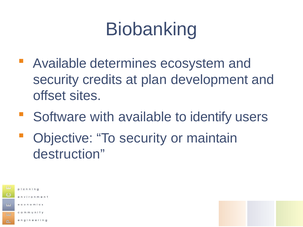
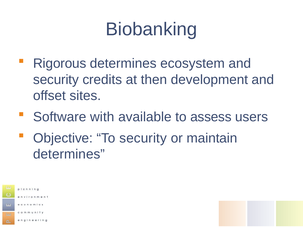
Available at (60, 64): Available -> Rigorous
plan: plan -> then
identify: identify -> assess
destruction at (69, 154): destruction -> determines
